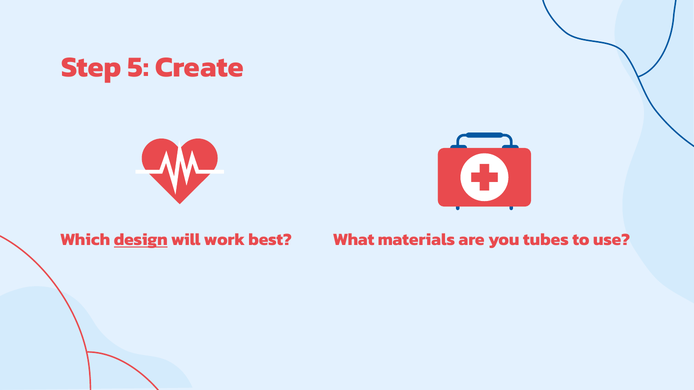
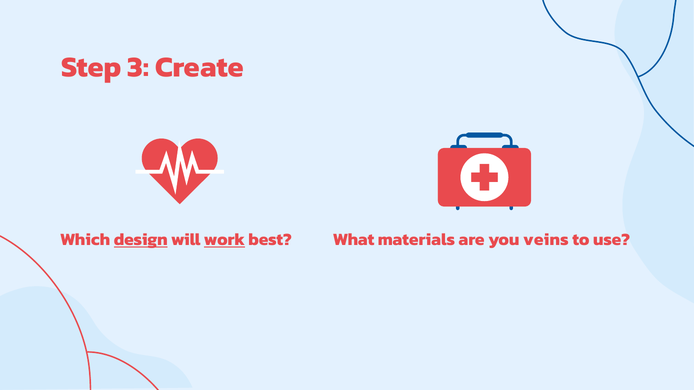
5: 5 -> 3
work underline: none -> present
tubes: tubes -> veins
